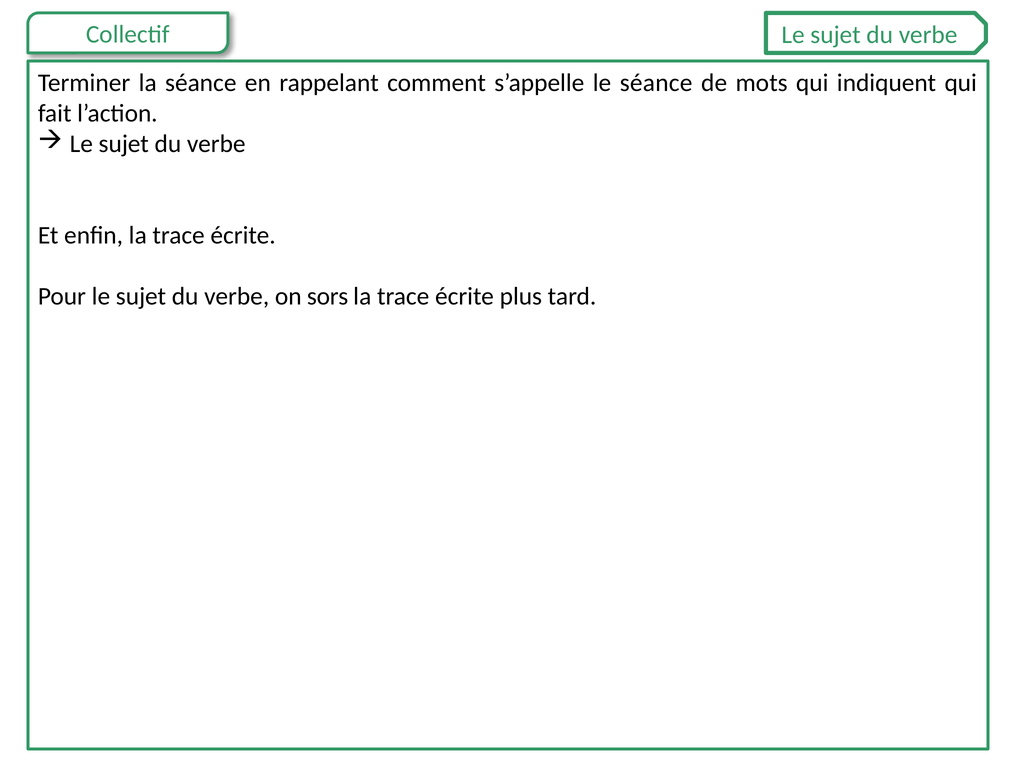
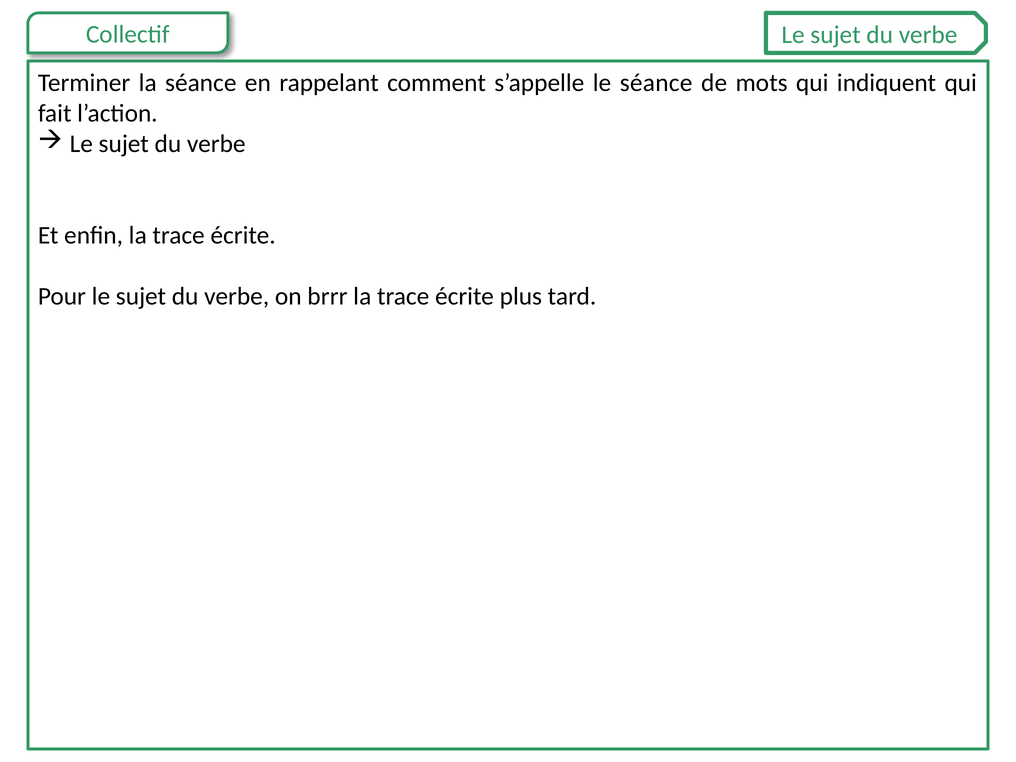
sors: sors -> brrr
